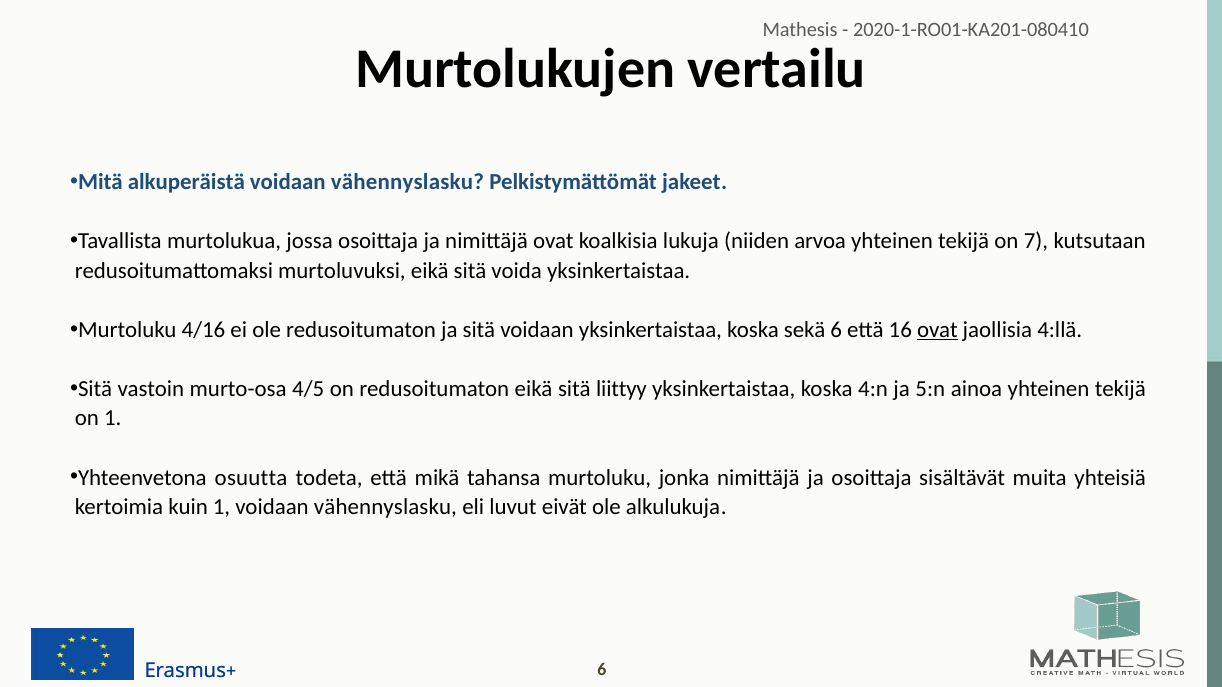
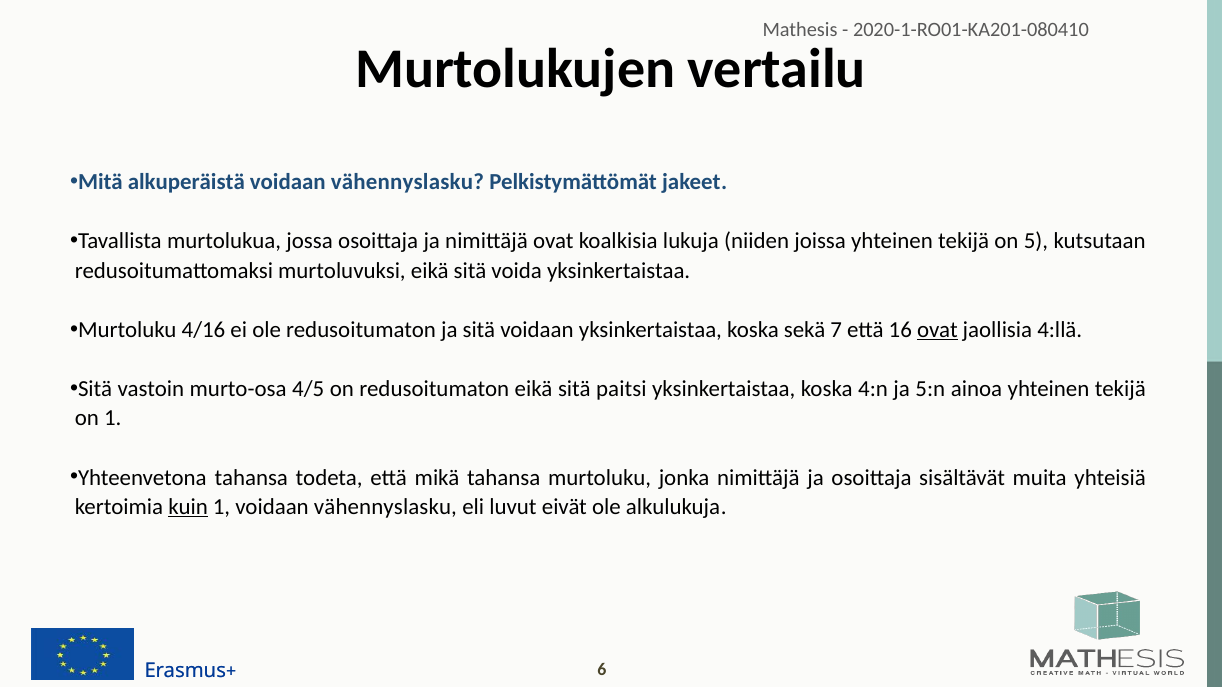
arvoa: arvoa -> joissa
7: 7 -> 5
sekä 6: 6 -> 7
liittyy: liittyy -> paitsi
Yhteenvetona osuutta: osuutta -> tahansa
kuin underline: none -> present
